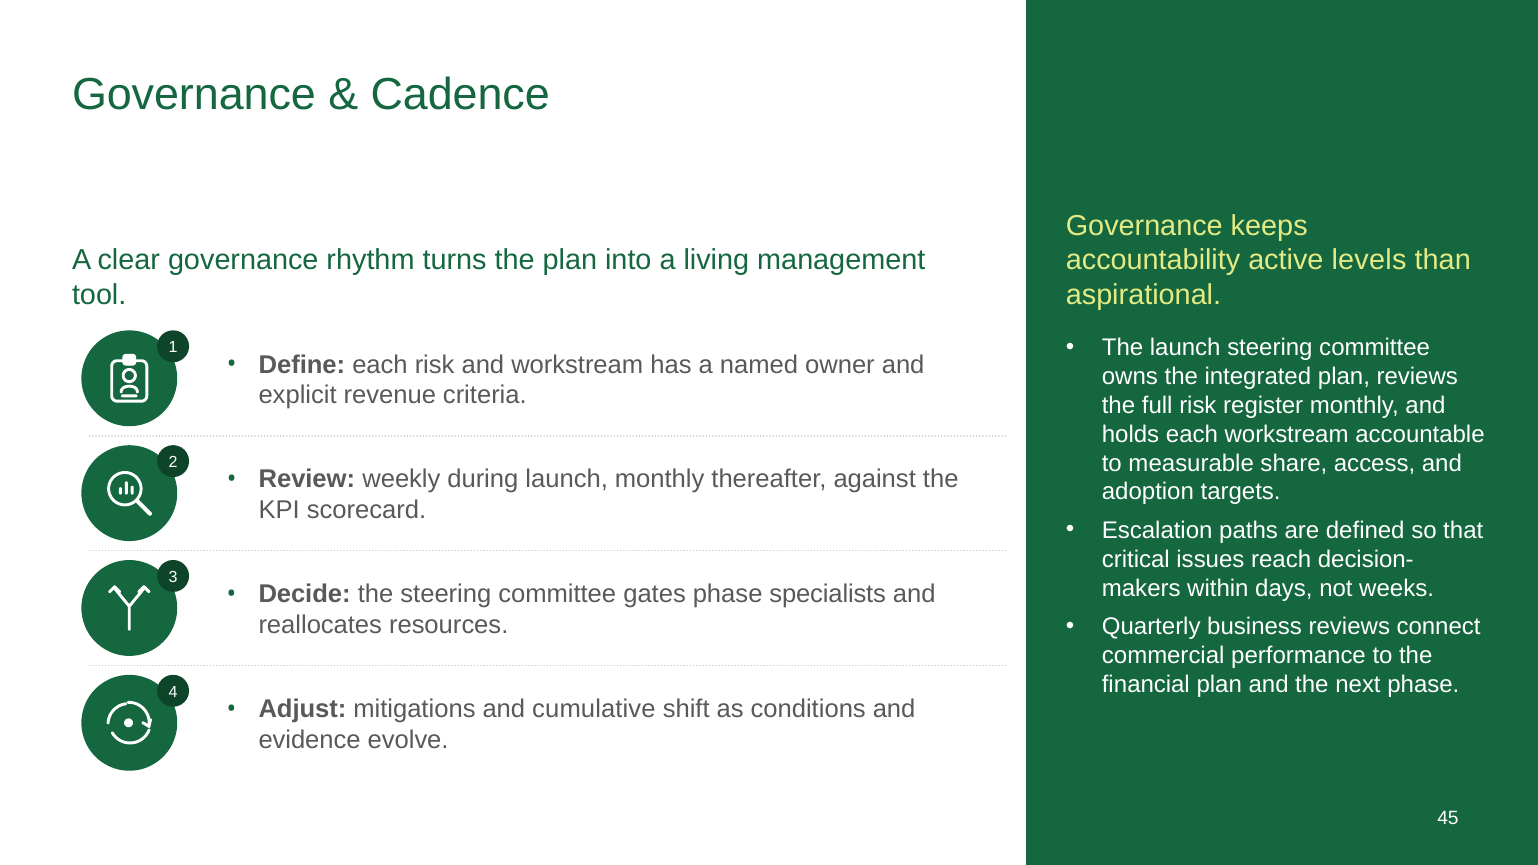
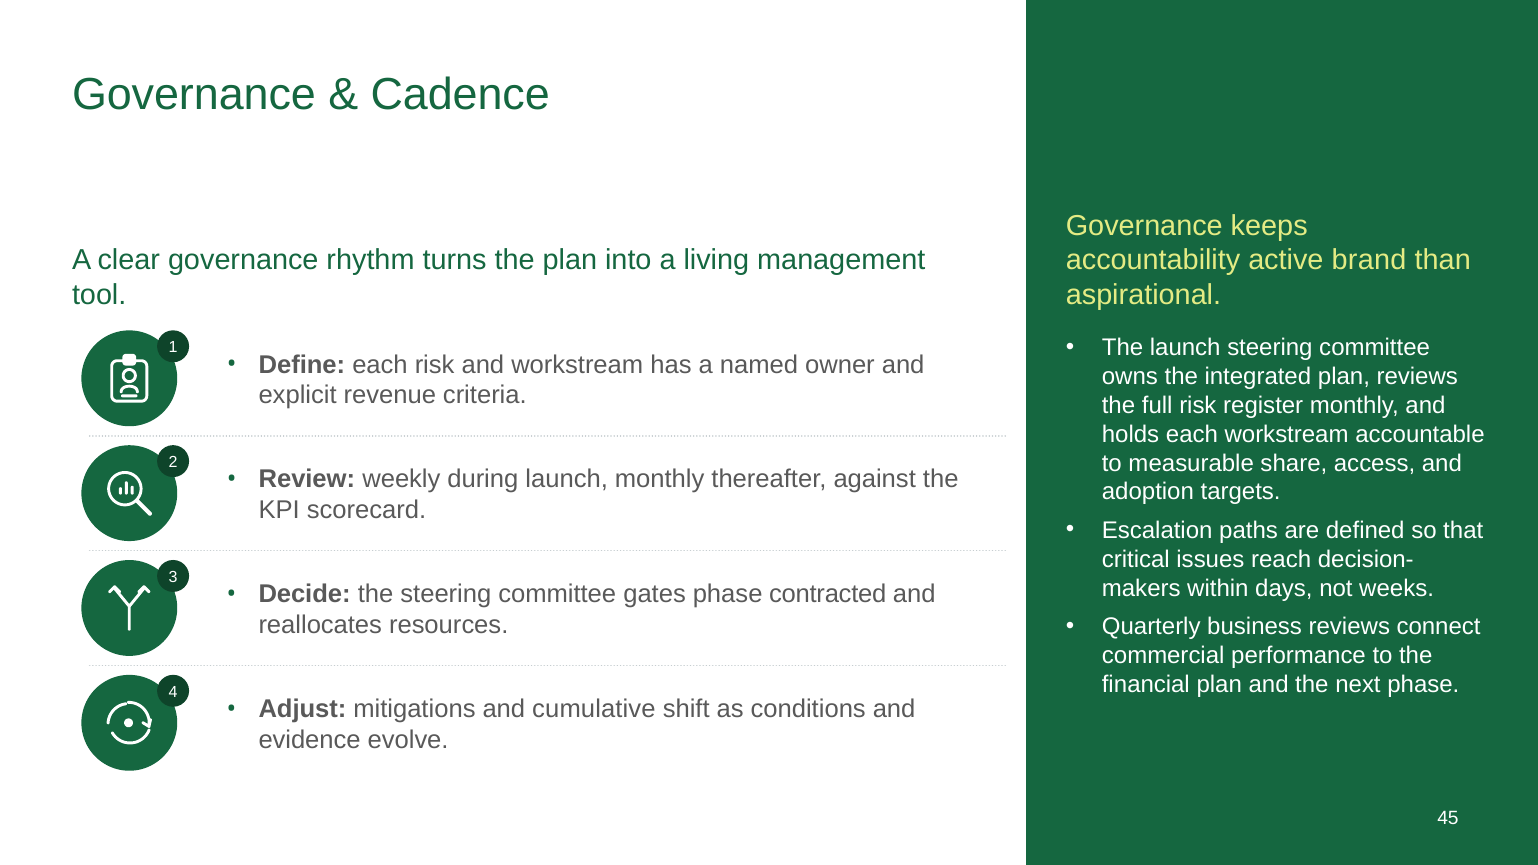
levels: levels -> brand
specialists: specialists -> contracted
